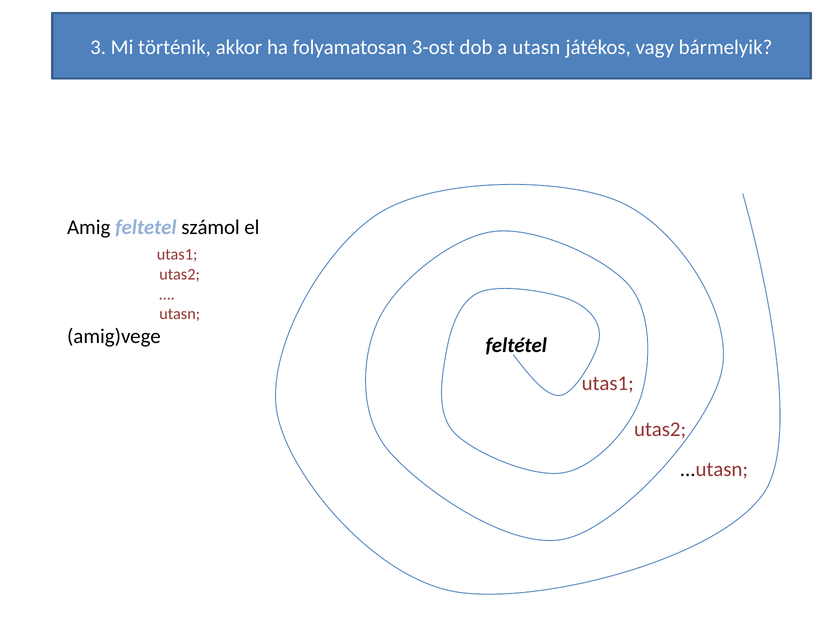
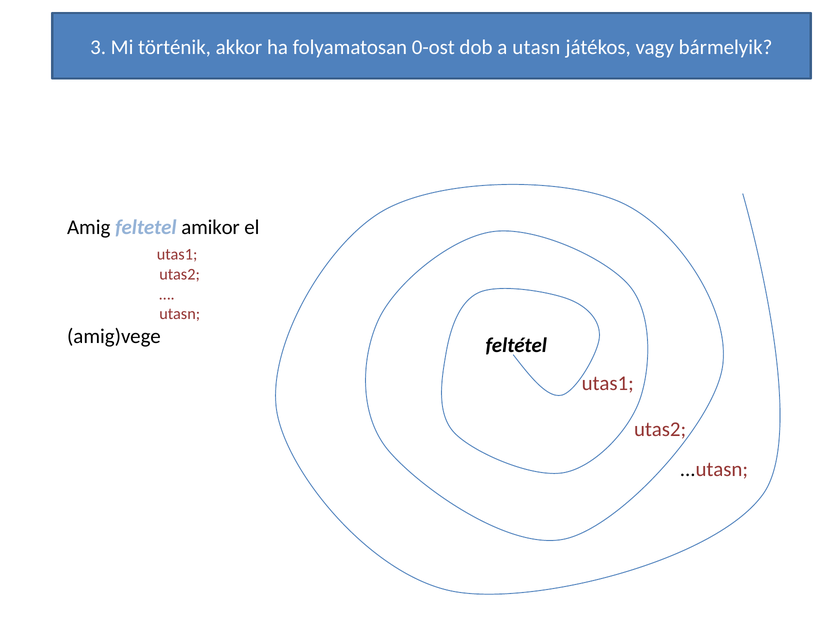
3-ost: 3-ost -> 0-ost
számol: számol -> amikor
